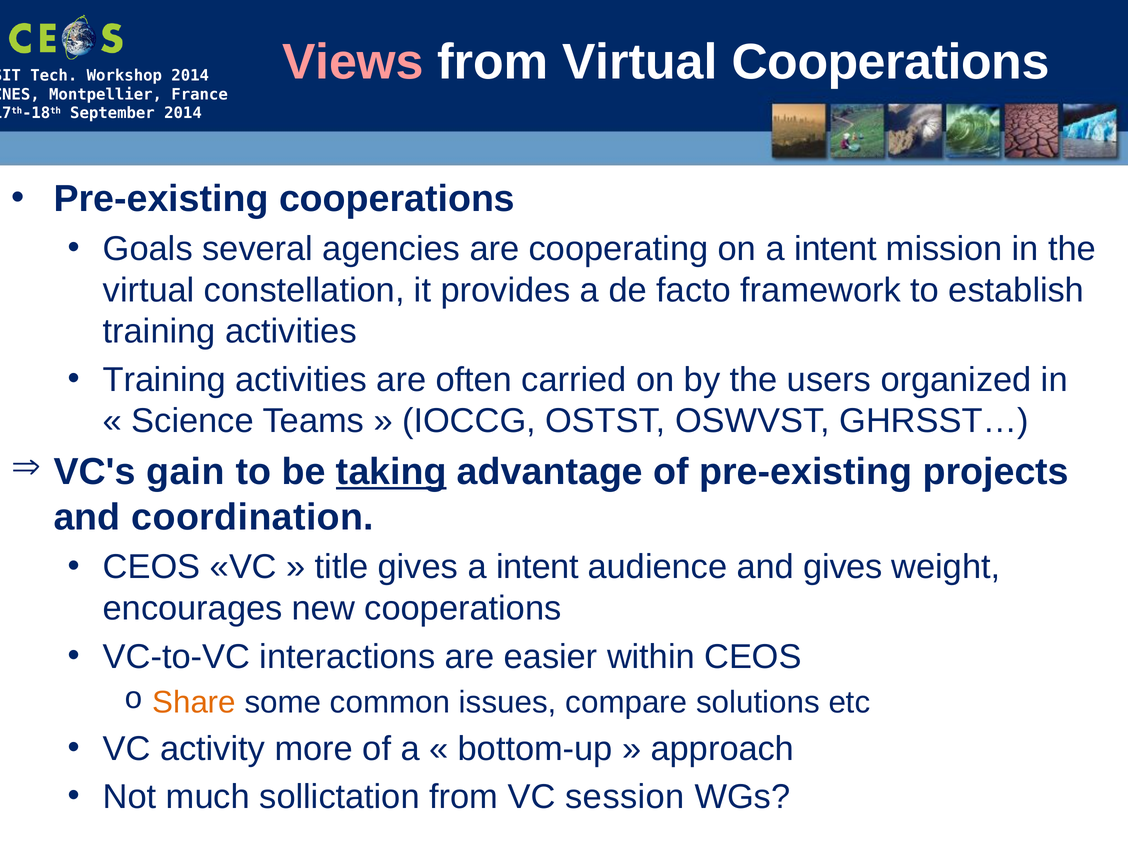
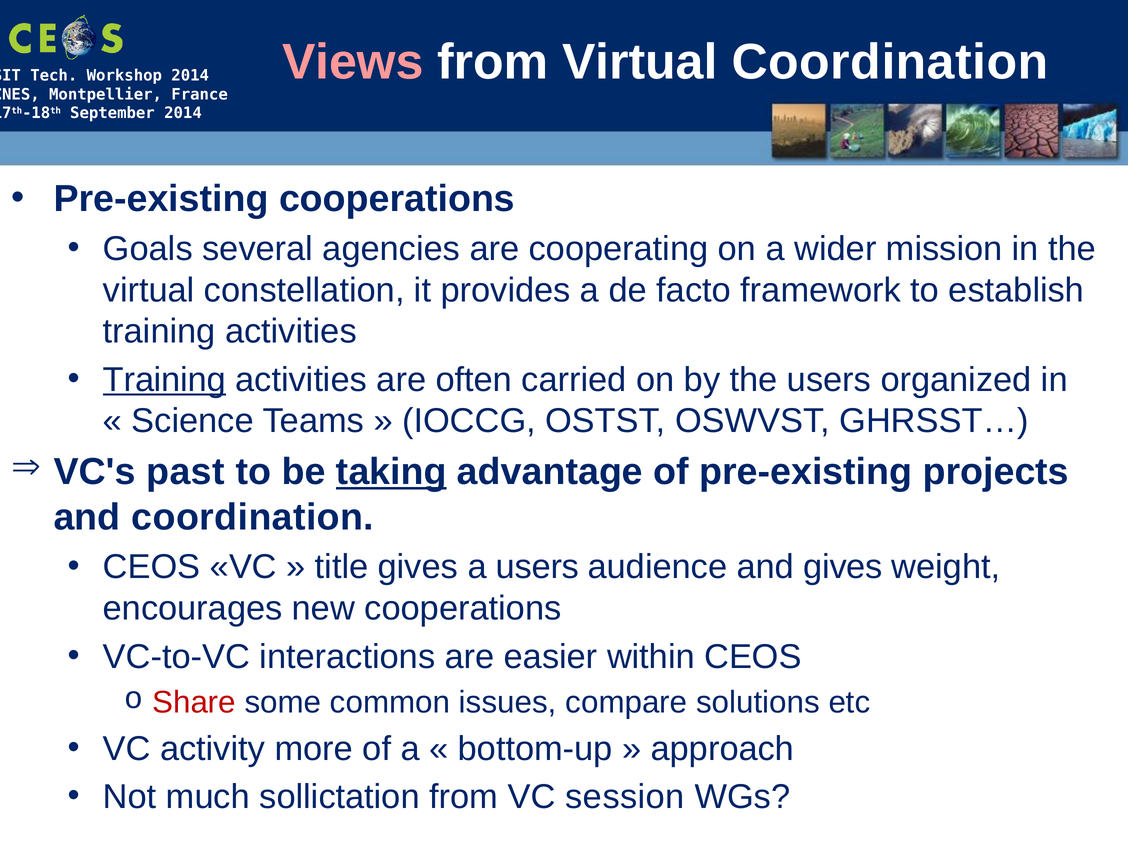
Virtual Cooperations: Cooperations -> Coordination
on a intent: intent -> wider
Training at (164, 380) underline: none -> present
gain: gain -> past
gives a intent: intent -> users
Share colour: orange -> red
